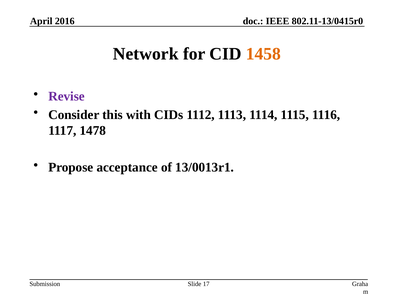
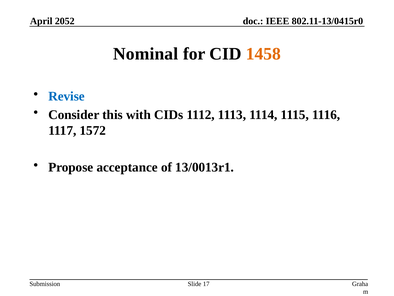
2016: 2016 -> 2052
Network: Network -> Nominal
Revise colour: purple -> blue
1478: 1478 -> 1572
